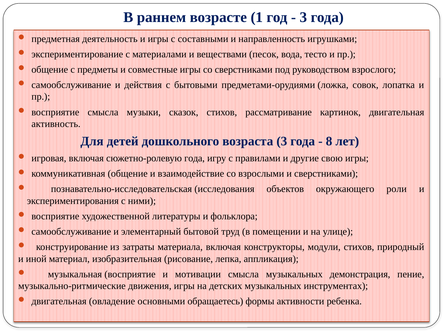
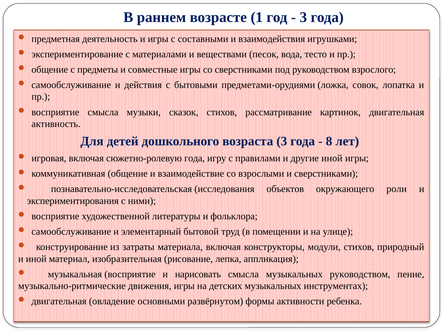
направленность: направленность -> взаимодействия
другие свою: свою -> иной
мотивации: мотивации -> нарисовать
музыкальных демонстрация: демонстрация -> руководством
обращаетесь: обращаетесь -> развёрнутом
